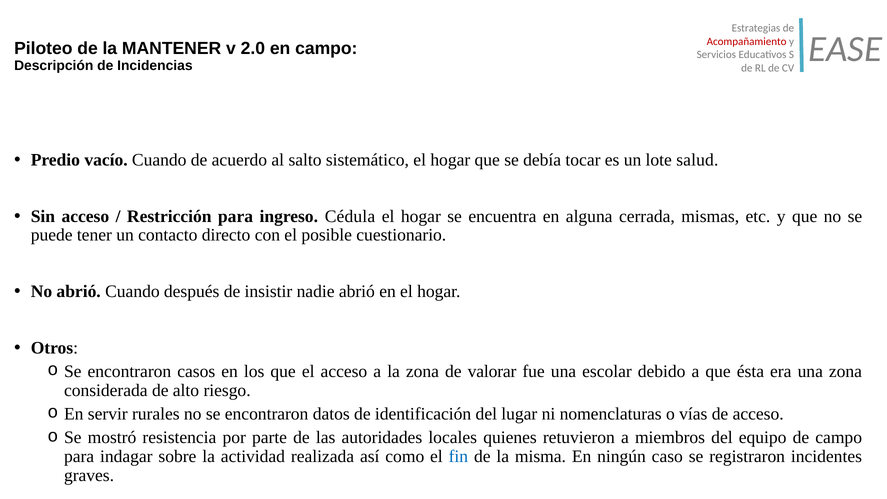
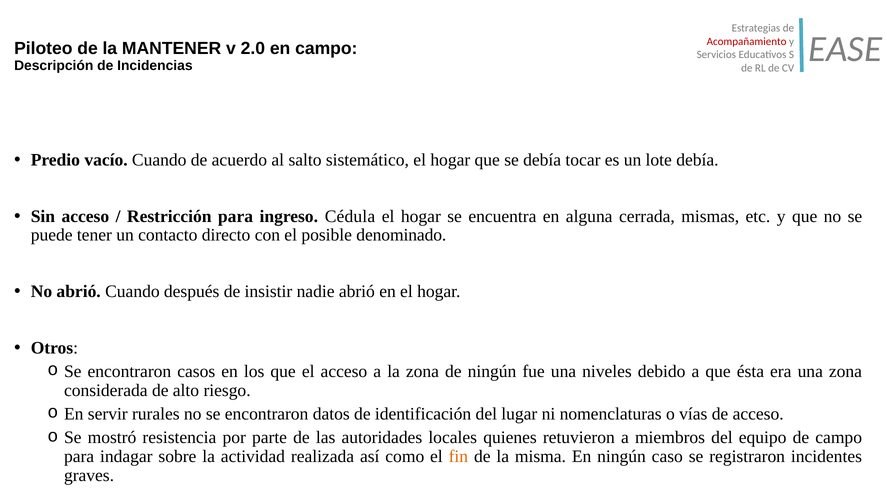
lote salud: salud -> debía
cuestionario: cuestionario -> denominado
de valorar: valorar -> ningún
escolar: escolar -> niveles
fin colour: blue -> orange
